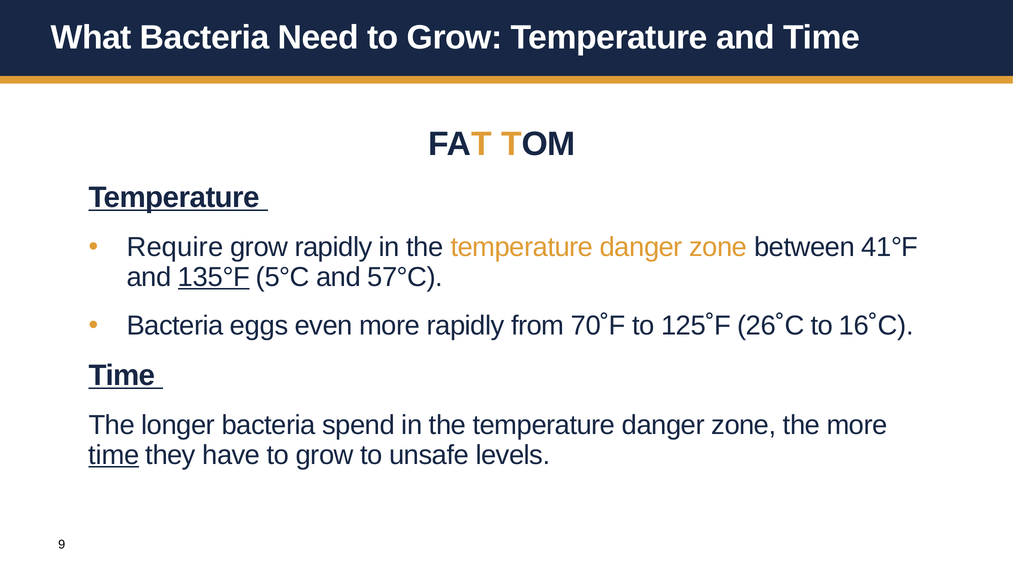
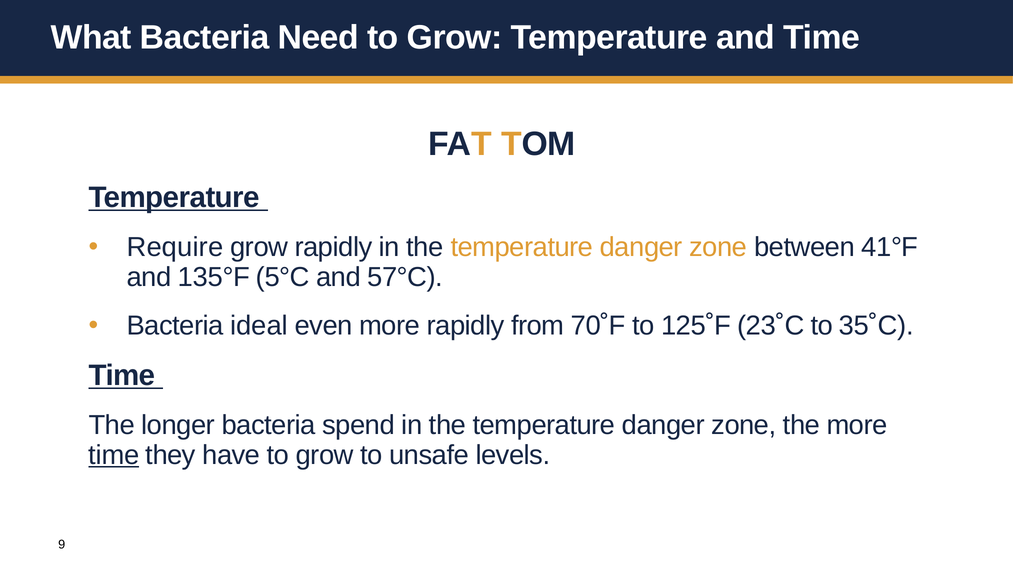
135°F underline: present -> none
eggs: eggs -> ideal
26˚C: 26˚C -> 23˚C
16˚C: 16˚C -> 35˚C
